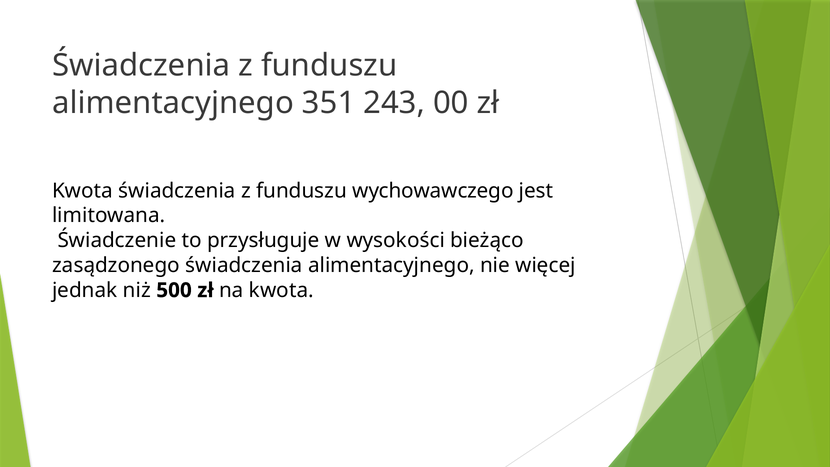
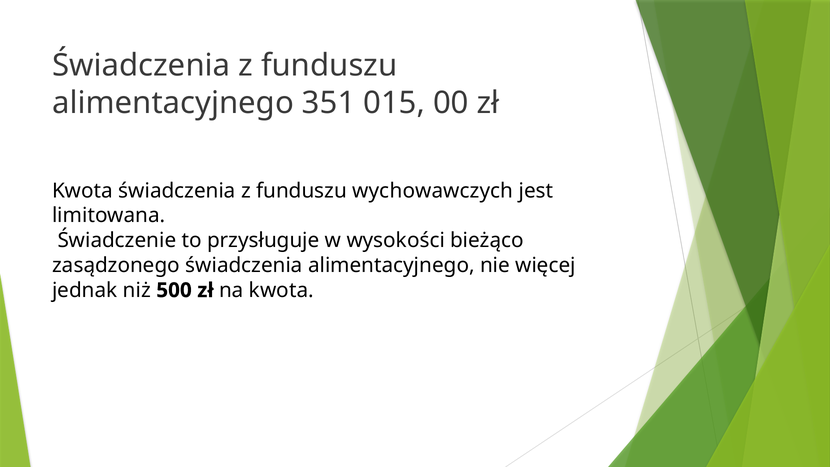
243: 243 -> 015
wychowawczego: wychowawczego -> wychowawczych
